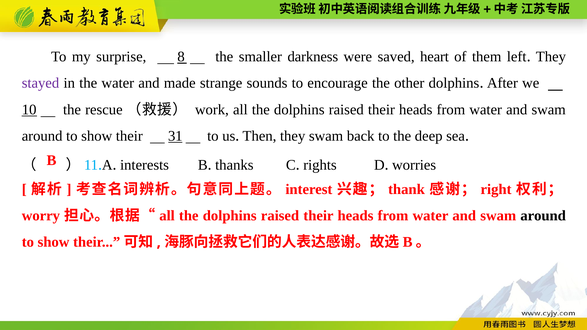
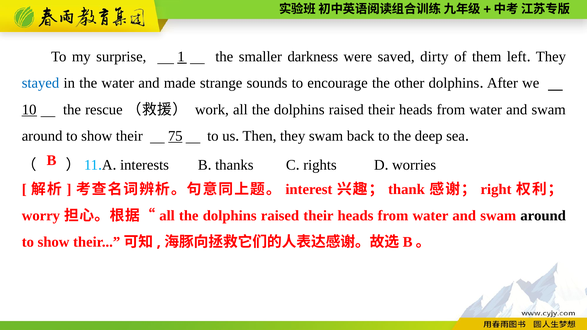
8: 8 -> 1
heart: heart -> dirty
stayed colour: purple -> blue
31: 31 -> 75
